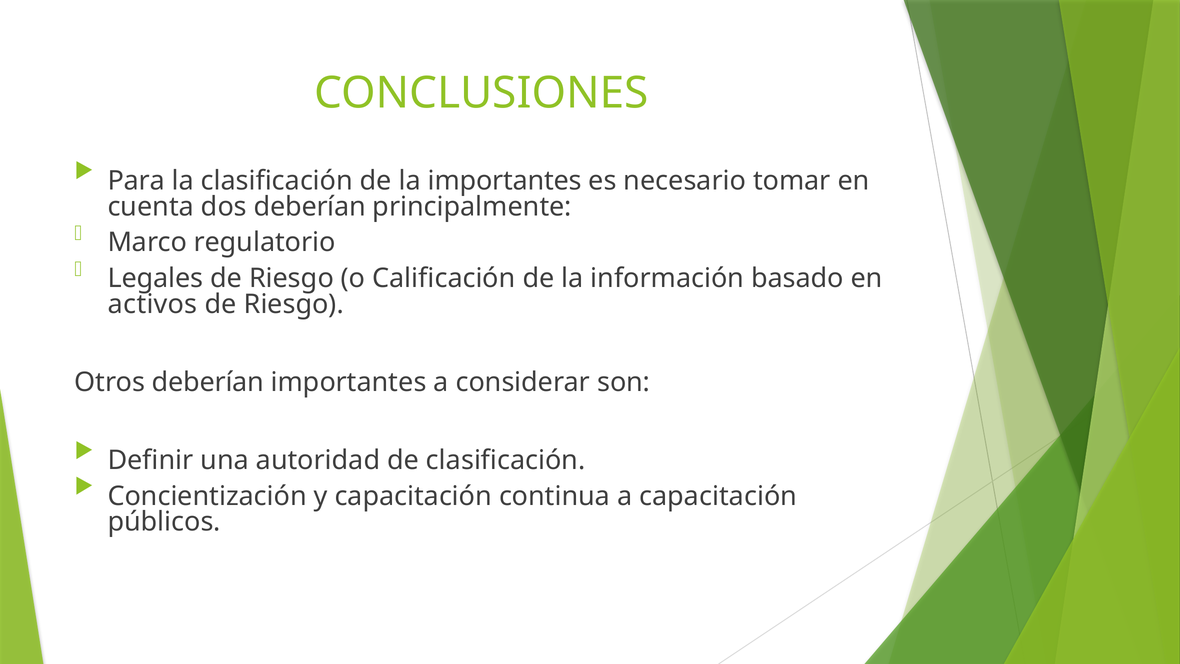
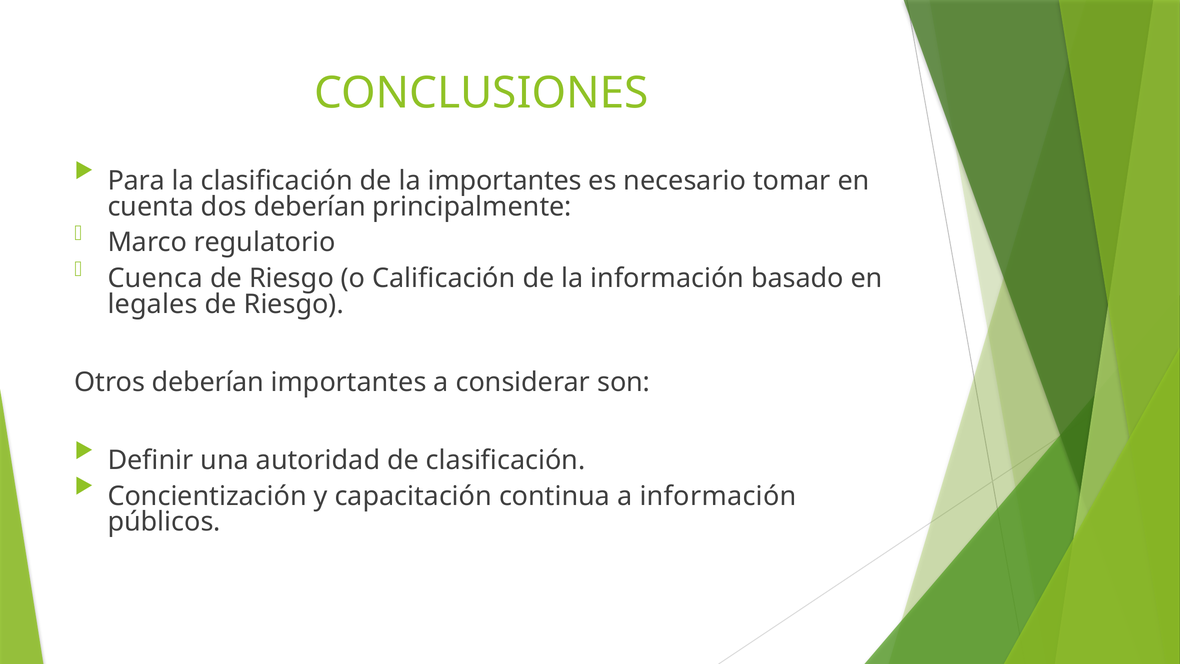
Legales: Legales -> Cuenca
activos: activos -> legales
a capacitación: capacitación -> información
